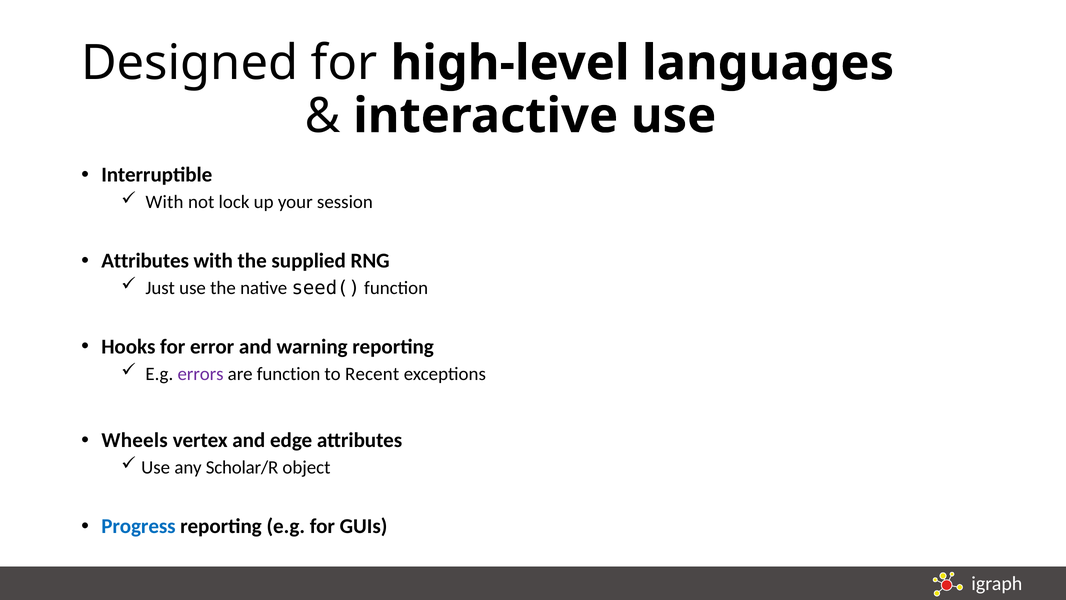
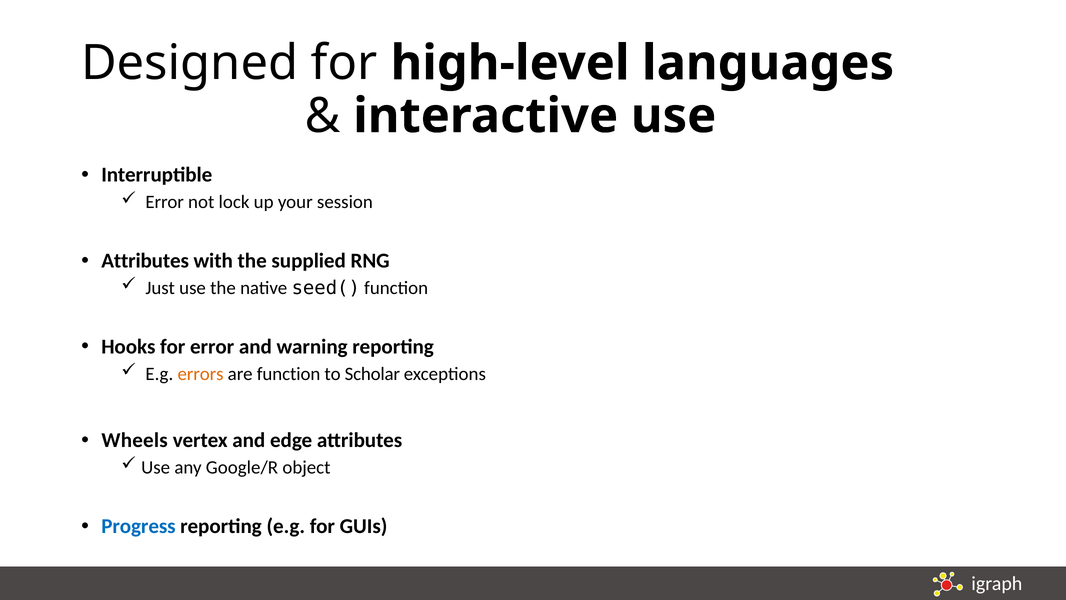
With at (165, 202): With -> Error
errors colour: purple -> orange
Recent: Recent -> Scholar
Scholar/R: Scholar/R -> Google/R
